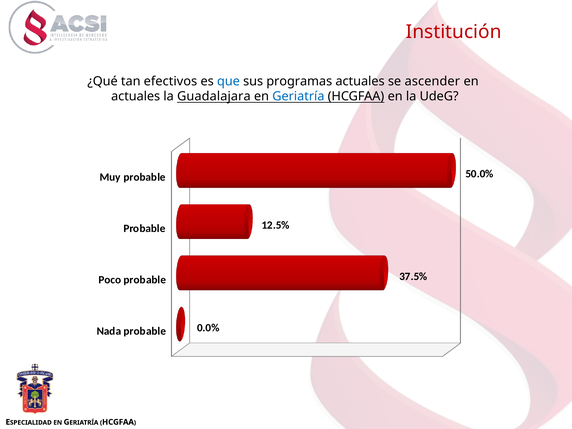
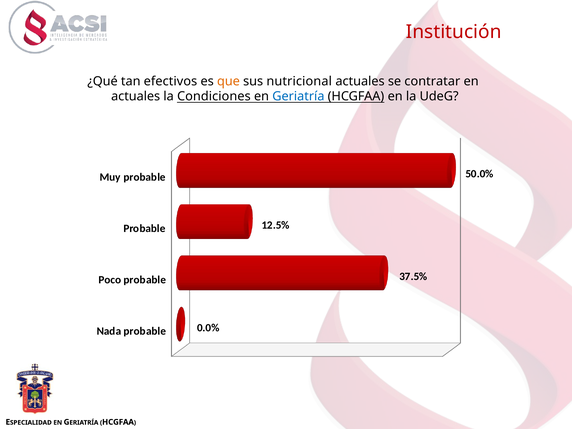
que colour: blue -> orange
programas: programas -> nutricional
ascender: ascender -> contratar
Guadalajara: Guadalajara -> Condiciones
